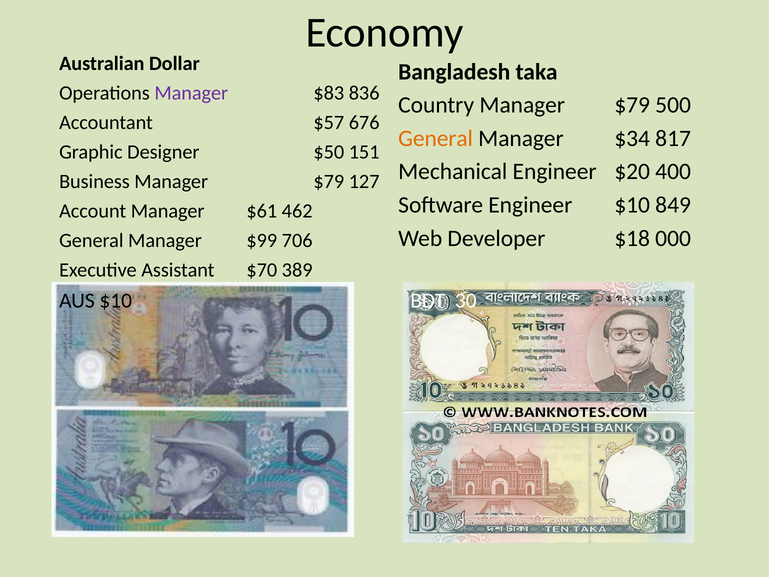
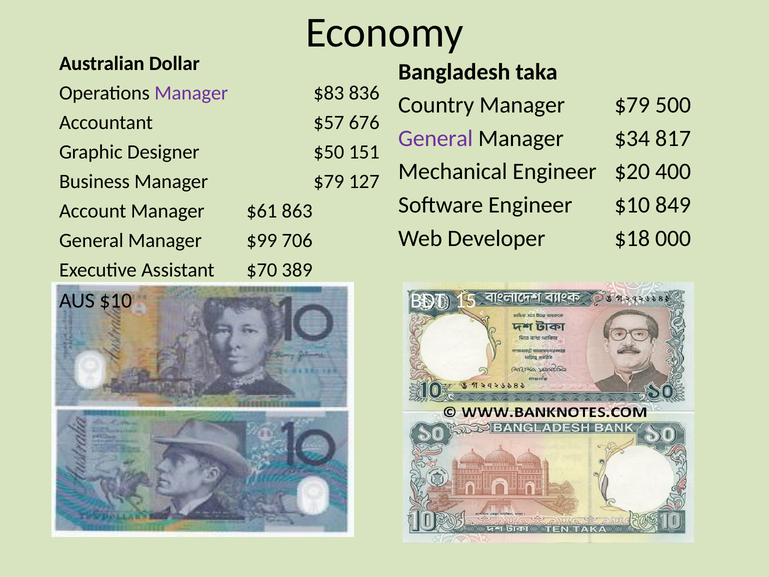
General at (436, 138) colour: orange -> purple
462: 462 -> 863
30: 30 -> 15
